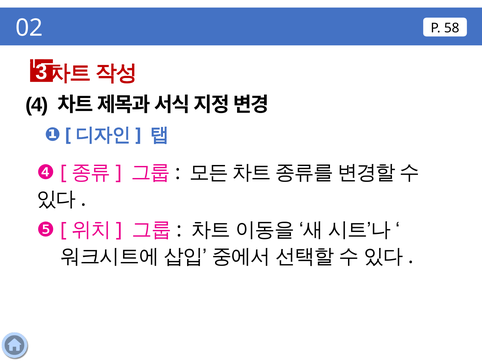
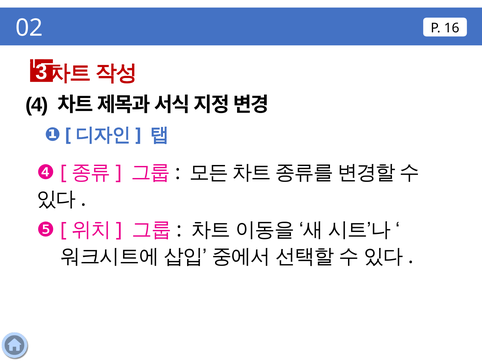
58: 58 -> 16
